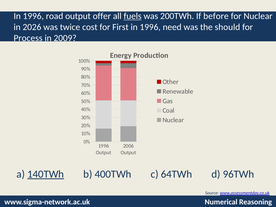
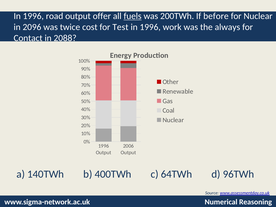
2026: 2026 -> 2096
First: First -> Test
need: need -> work
should: should -> always
Process: Process -> Contact
2009: 2009 -> 2088
140TWh underline: present -> none
